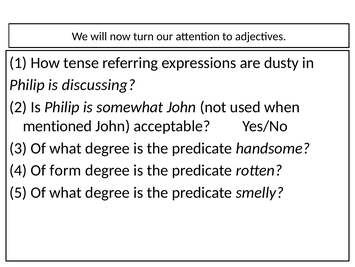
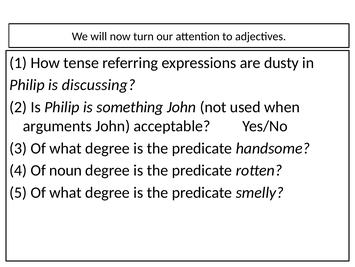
somewhat: somewhat -> something
mentioned: mentioned -> arguments
form: form -> noun
